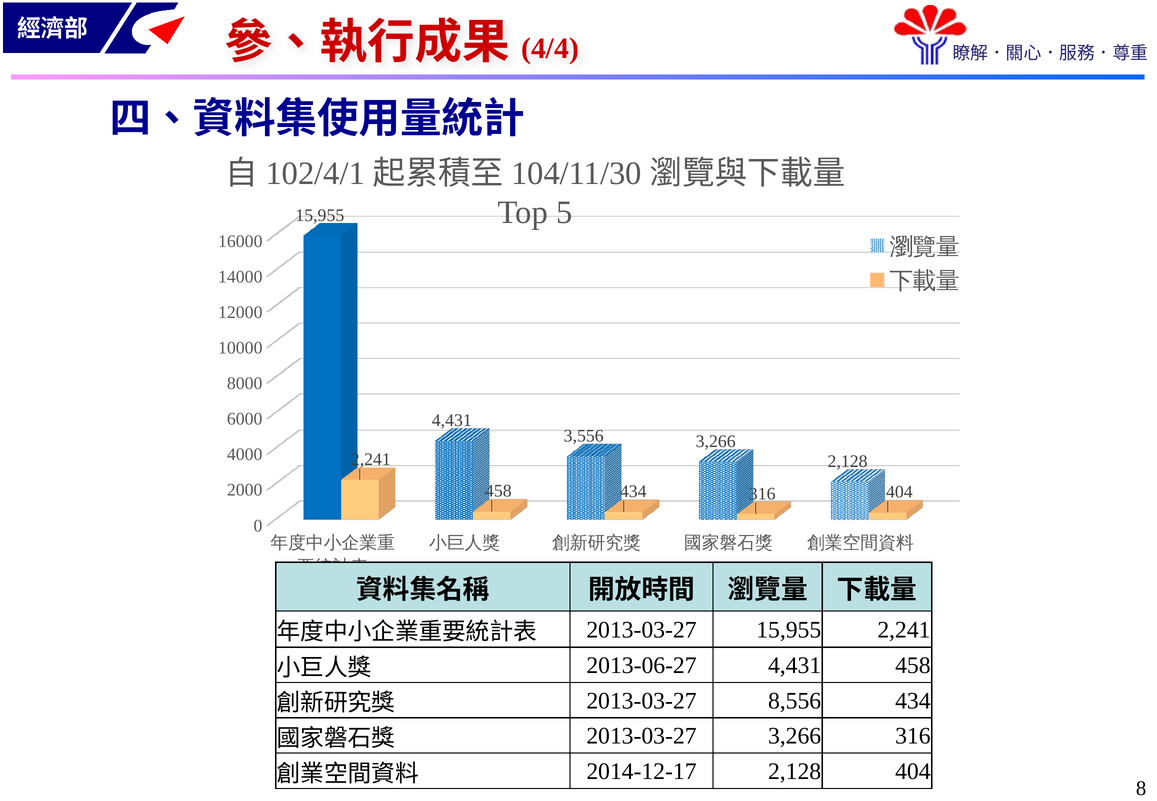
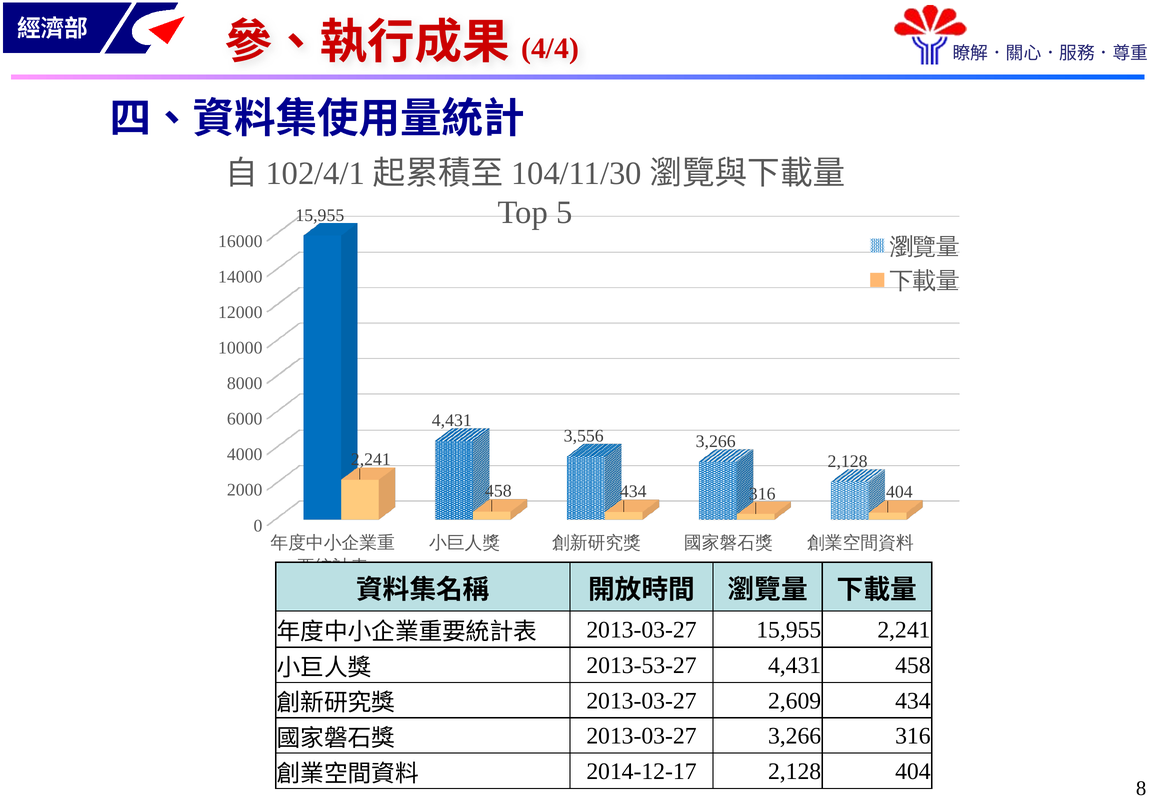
2013-06-27: 2013-06-27 -> 2013-53-27
8,556: 8,556 -> 2,609
